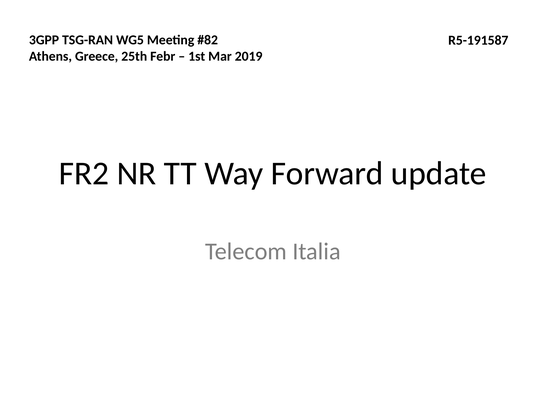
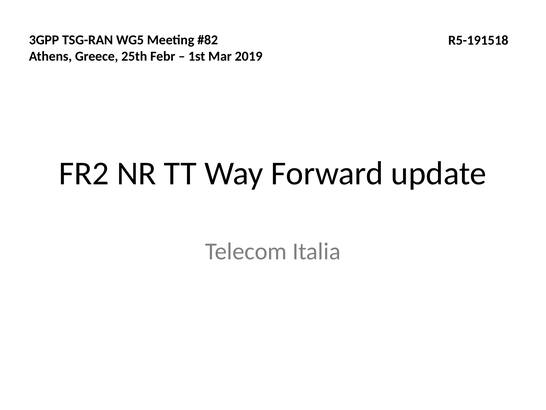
R5-191587: R5-191587 -> R5-191518
